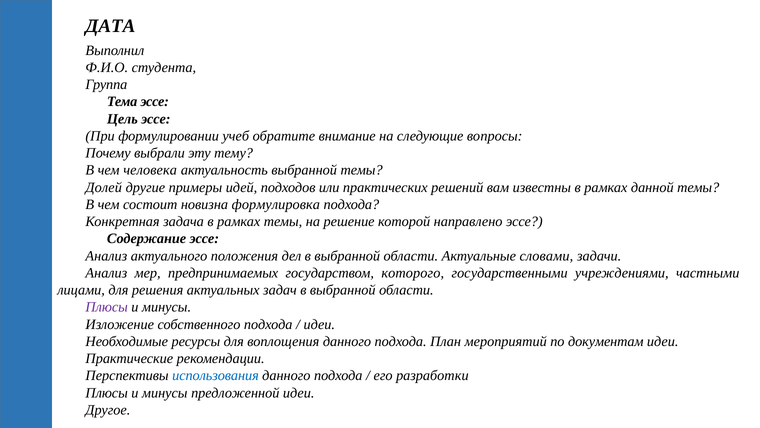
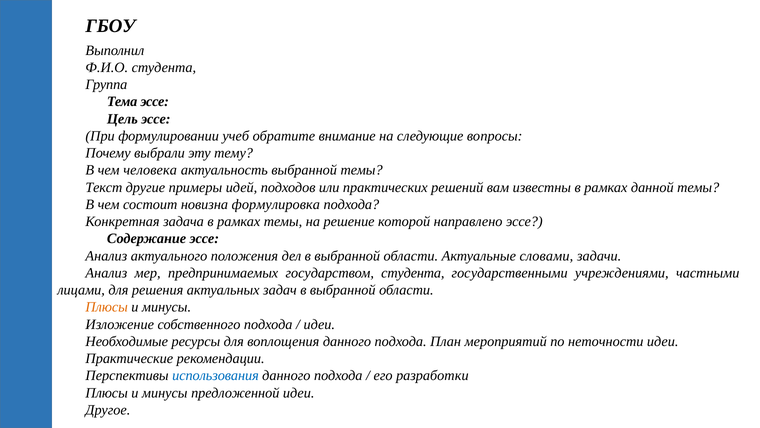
ДАТА: ДАТА -> ГБОУ
Долей: Долей -> Текст
государством которого: которого -> студента
Плюсы at (107, 307) colour: purple -> orange
документам: документам -> неточности
